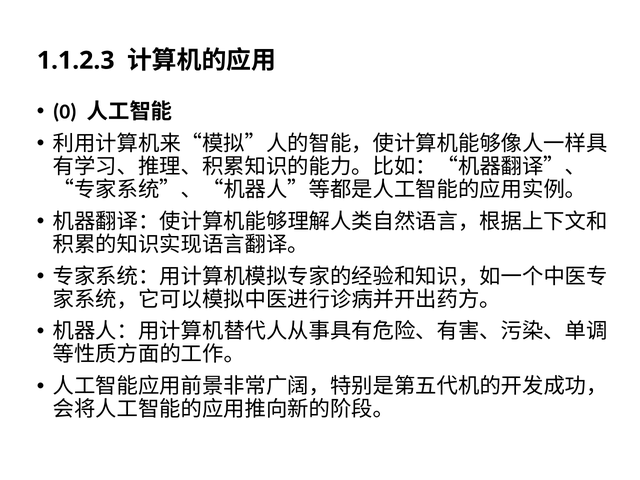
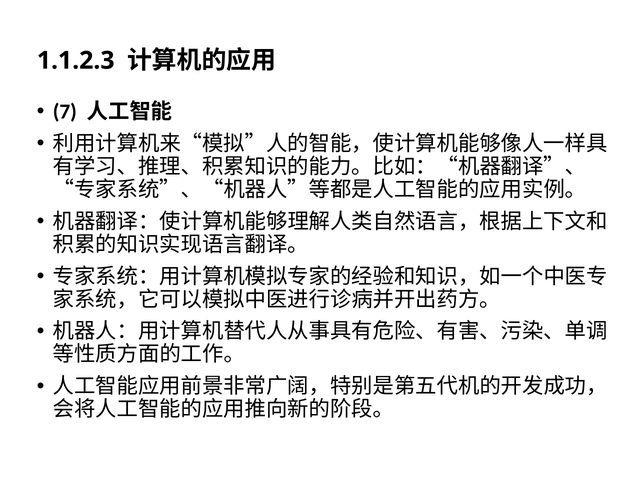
0: 0 -> 7
